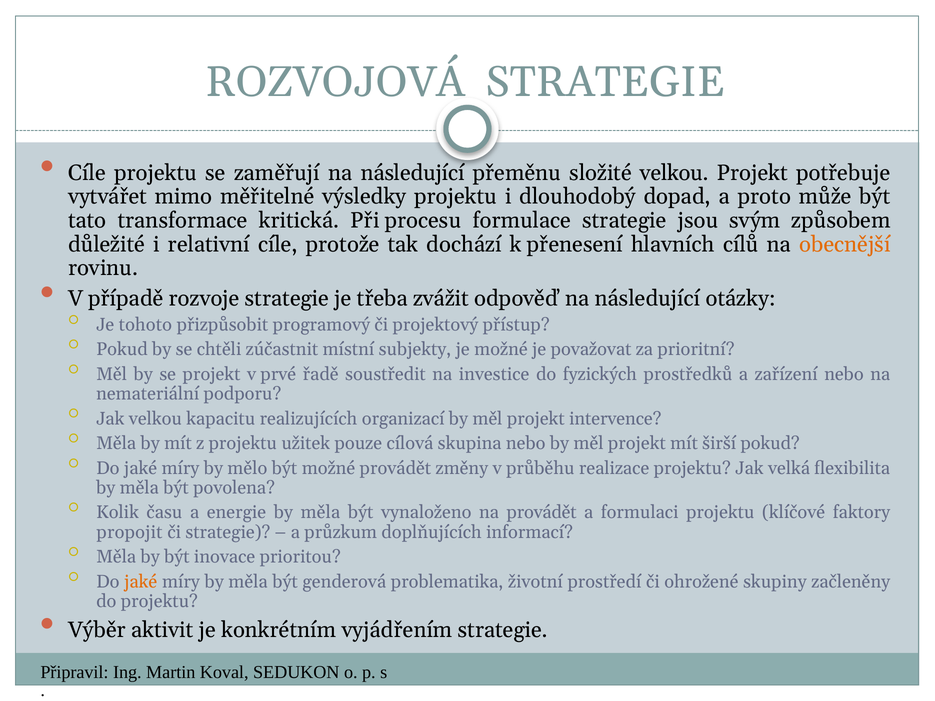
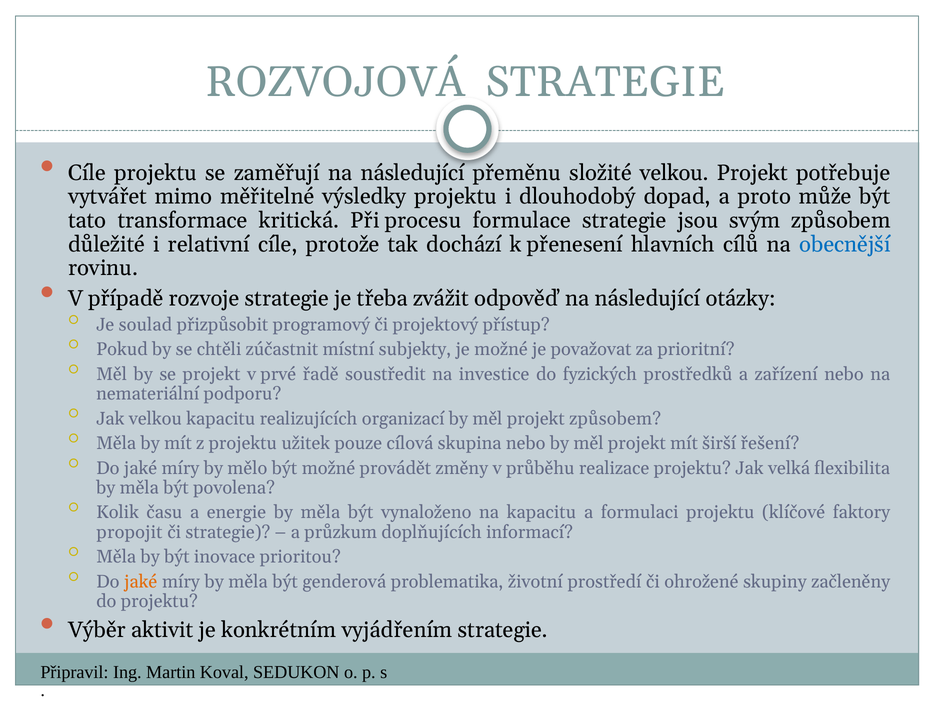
obecnější colour: orange -> blue
tohoto: tohoto -> soulad
projekt intervence: intervence -> způsobem
širší pokud: pokud -> řešení
na provádět: provádět -> kapacitu
